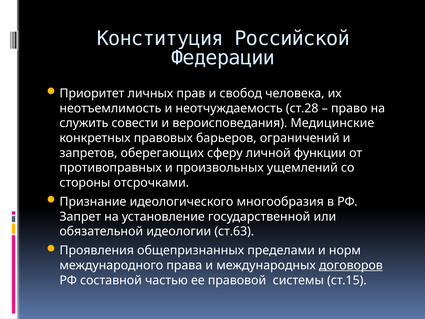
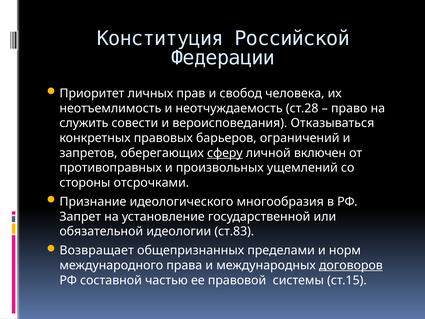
Медицинские: Медицинские -> Отказываться
сферу underline: none -> present
функции: функции -> включен
ст.63: ст.63 -> ст.83
Проявления: Проявления -> Возвращает
